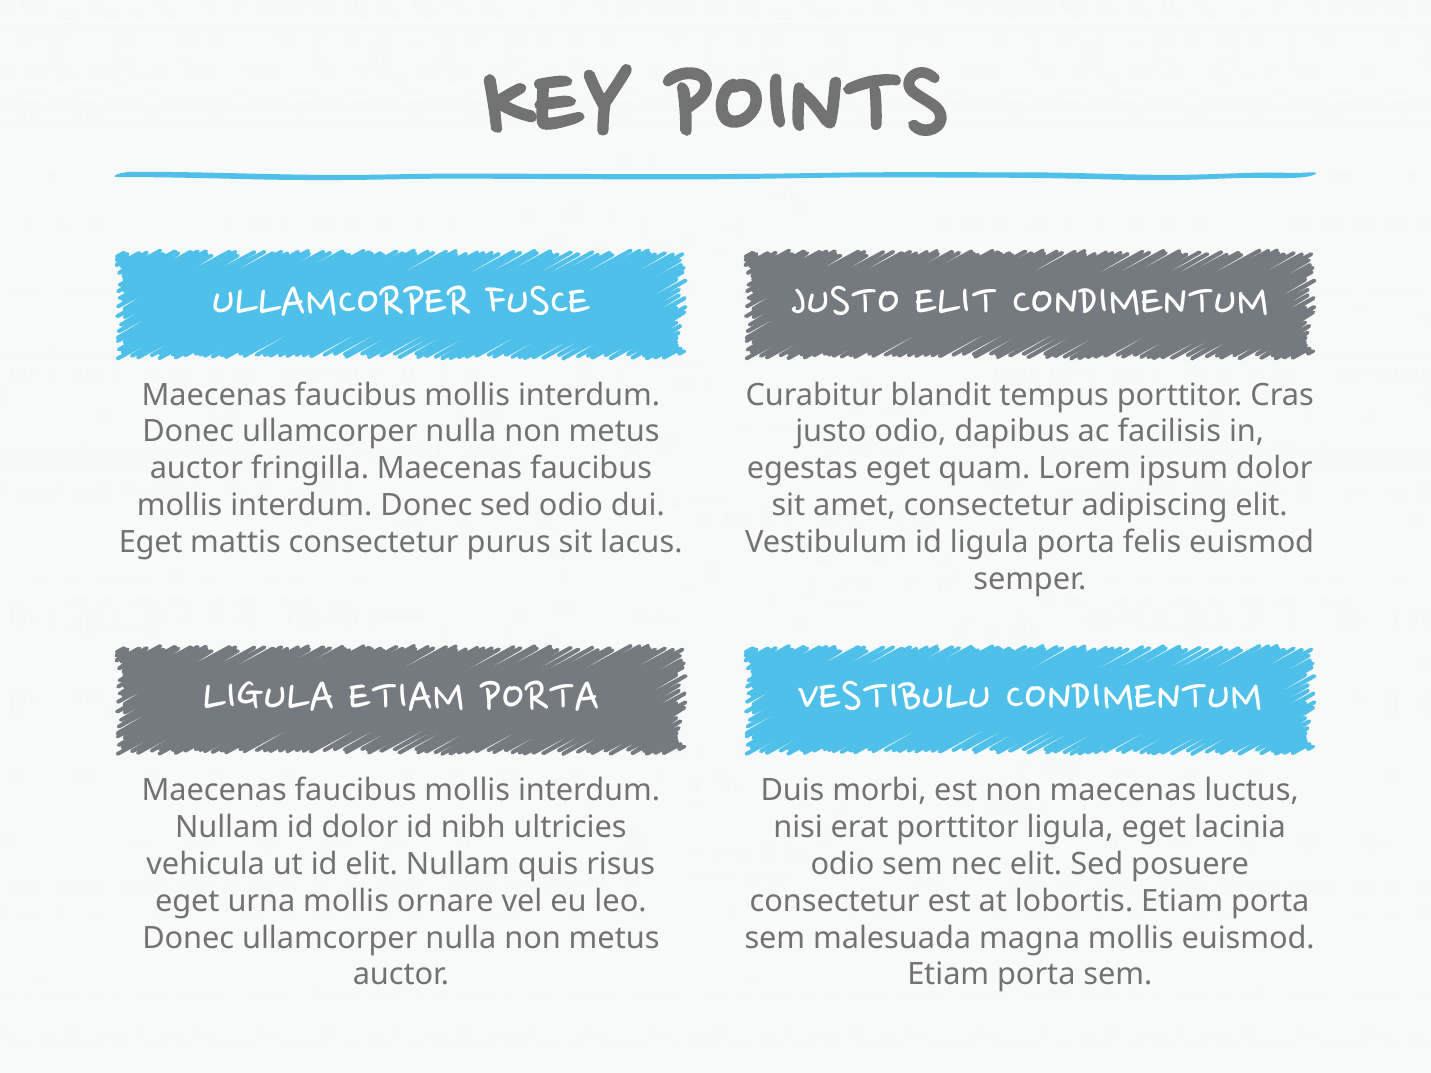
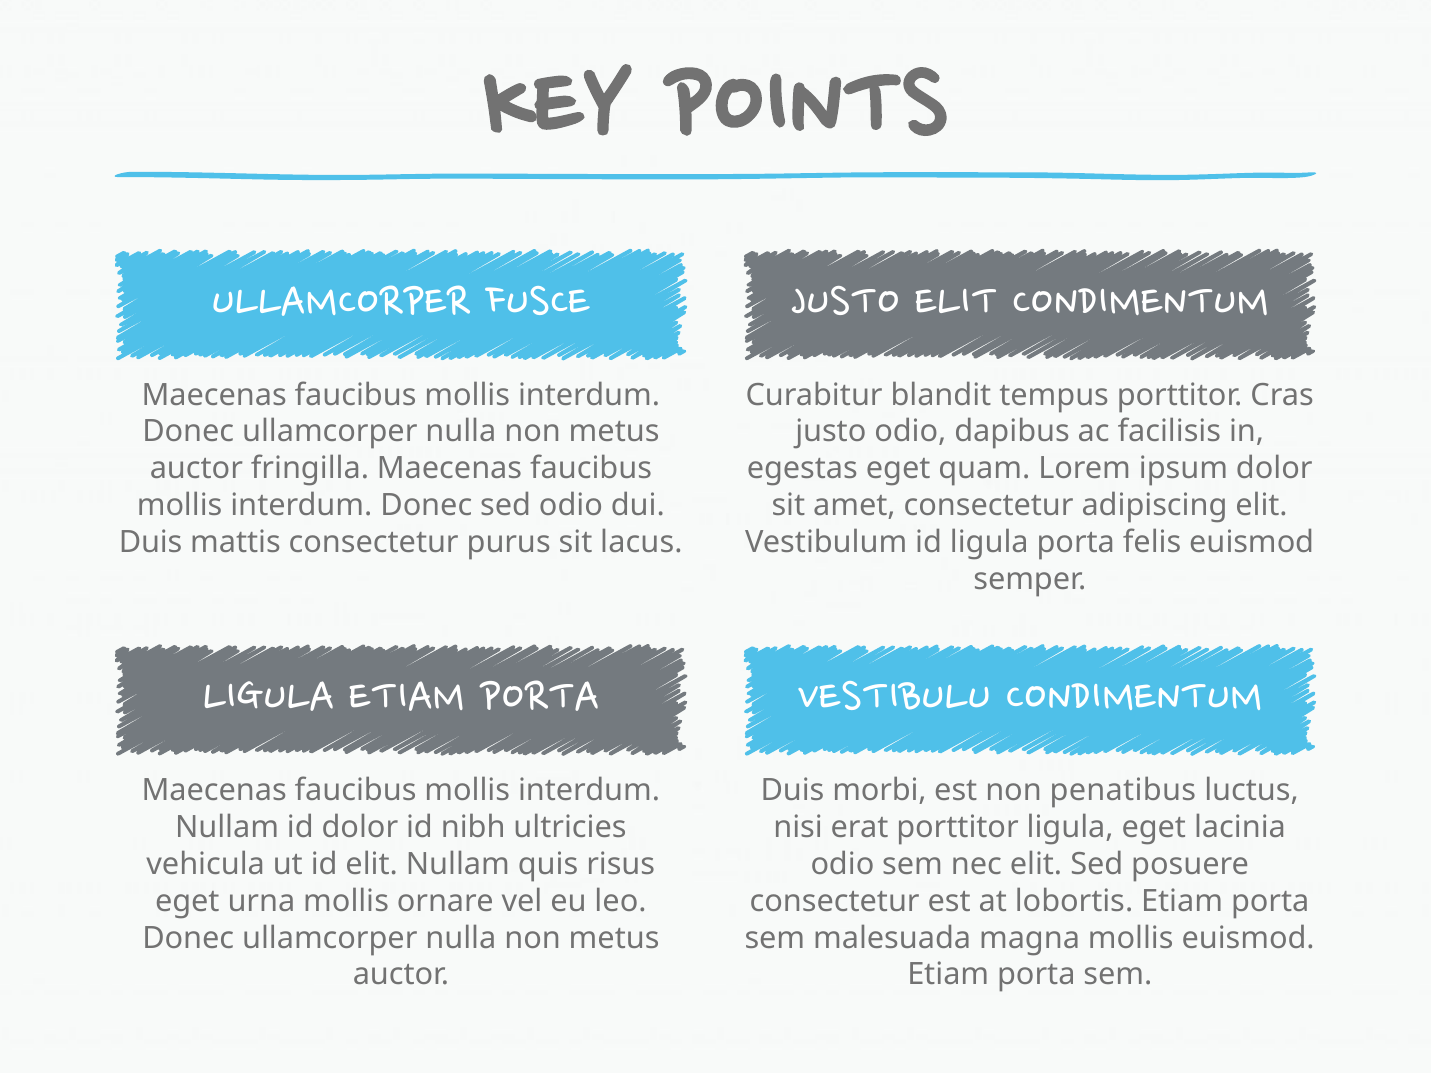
Eget at (151, 543): Eget -> Duis
non maecenas: maecenas -> penatibus
